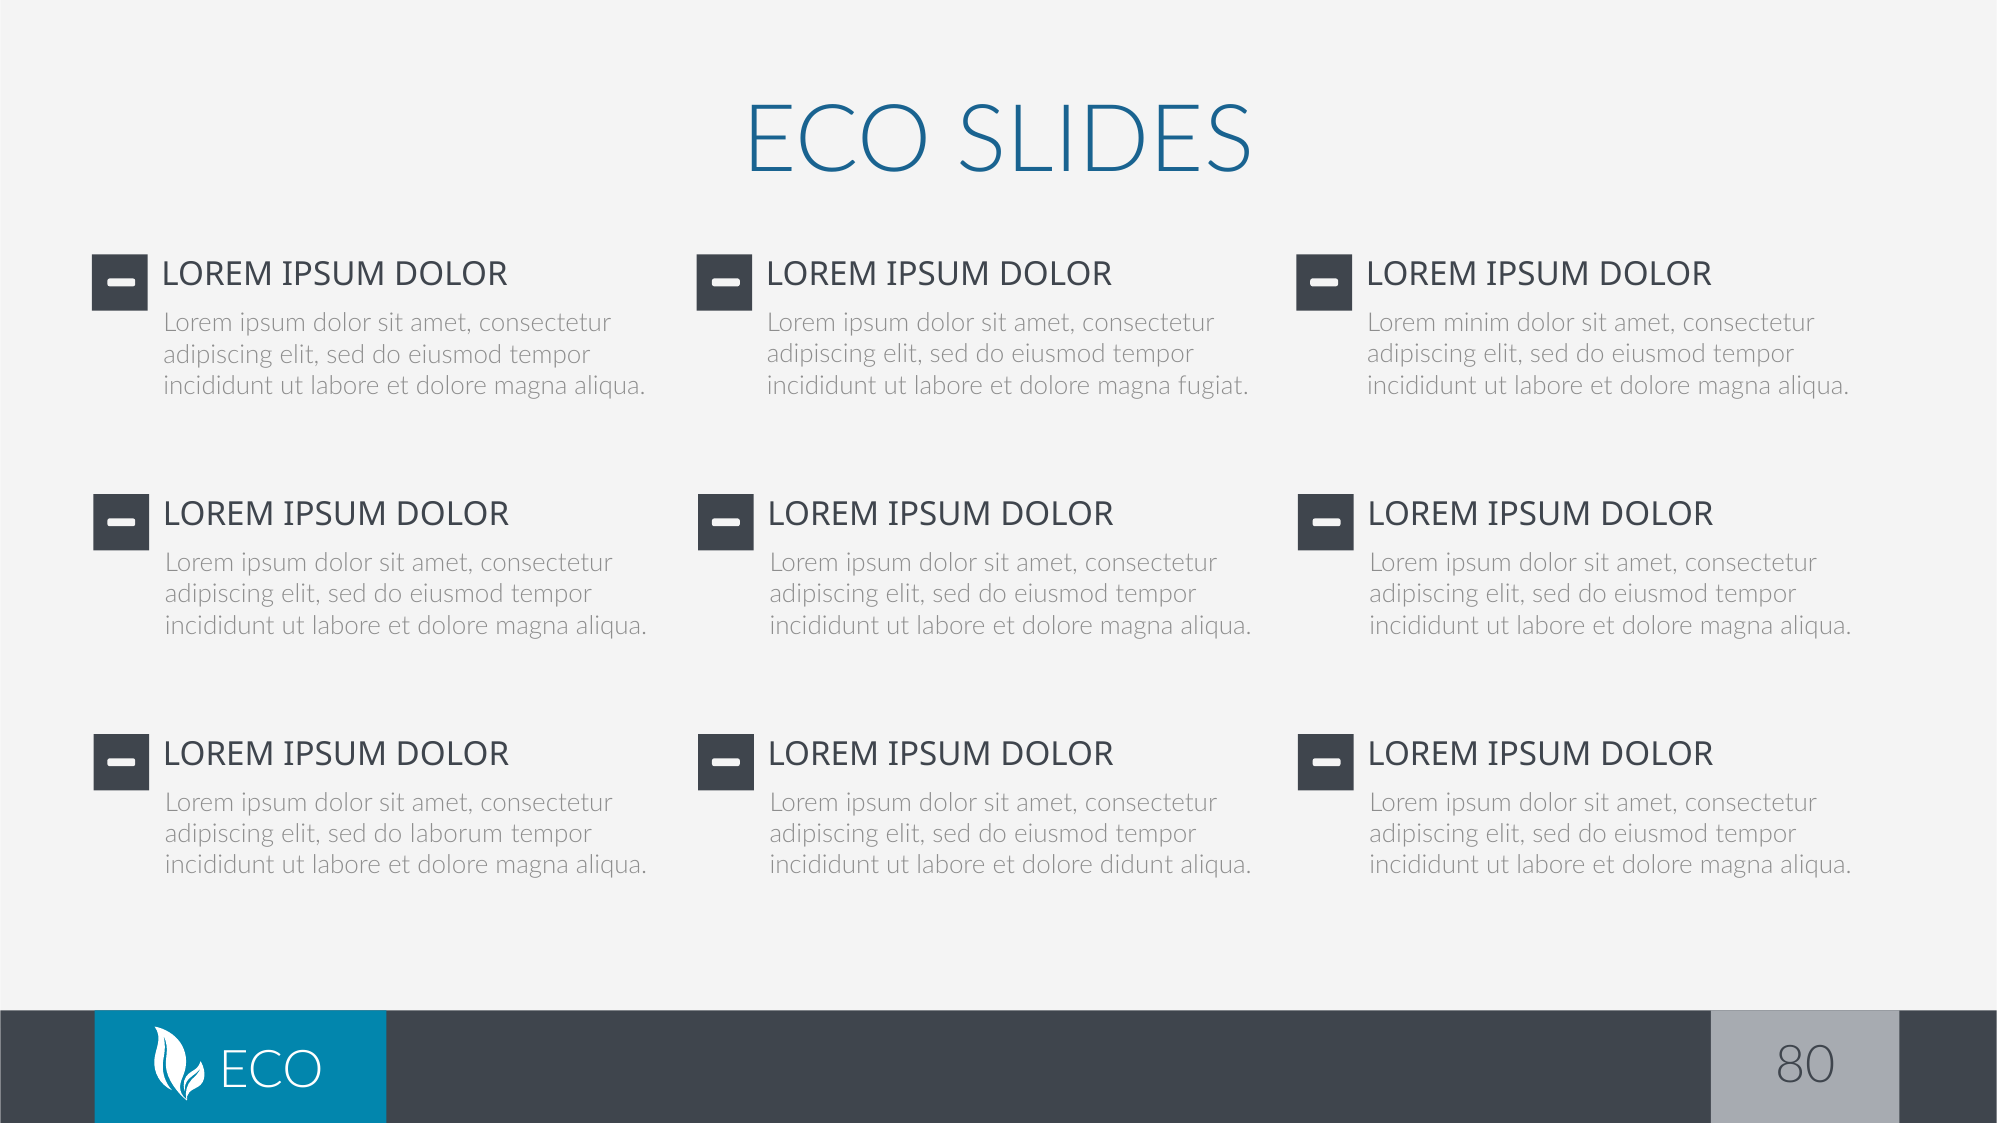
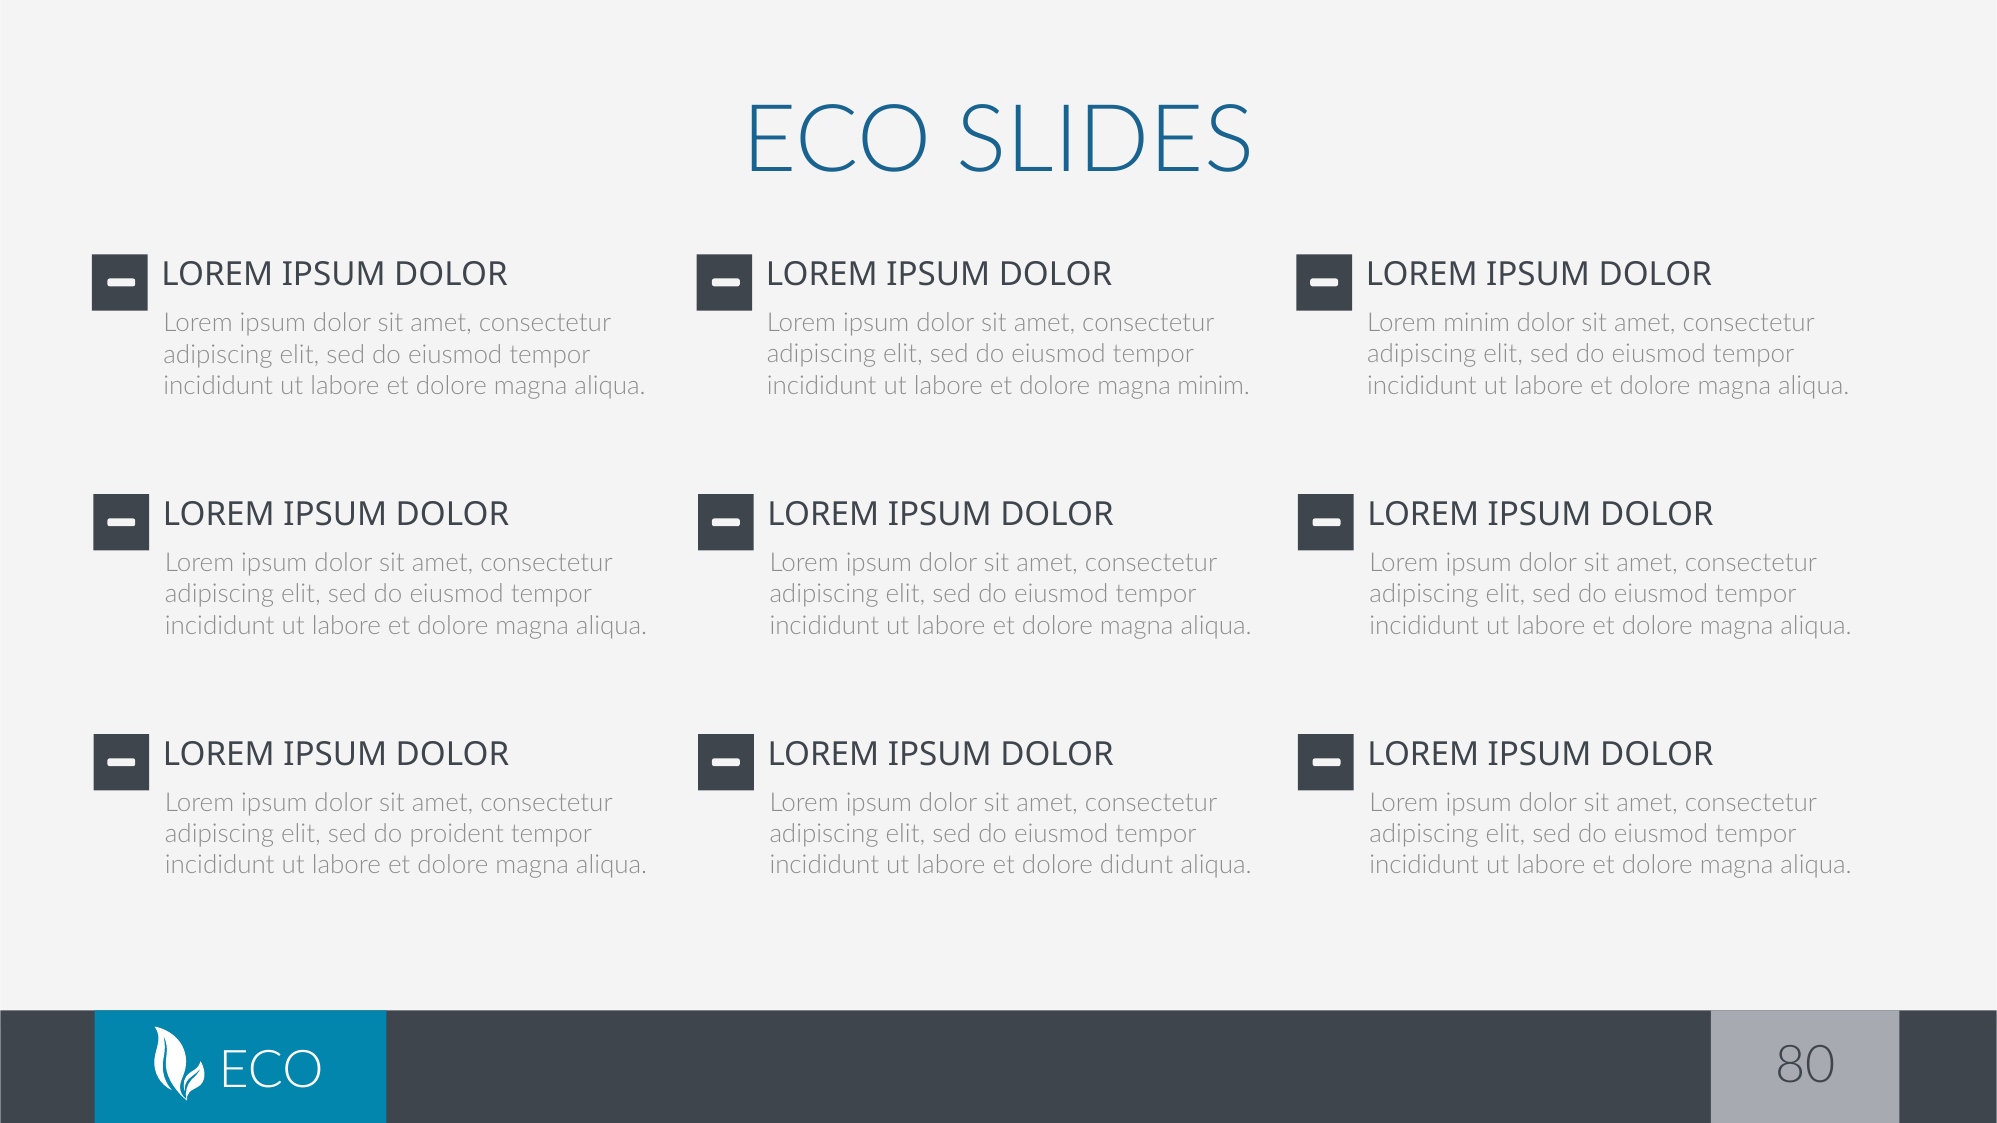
magna fugiat: fugiat -> minim
laborum: laborum -> proident
